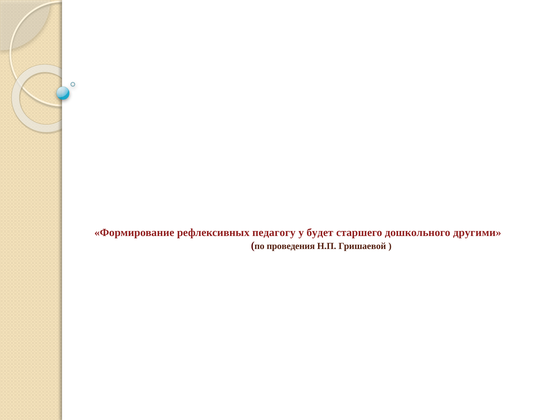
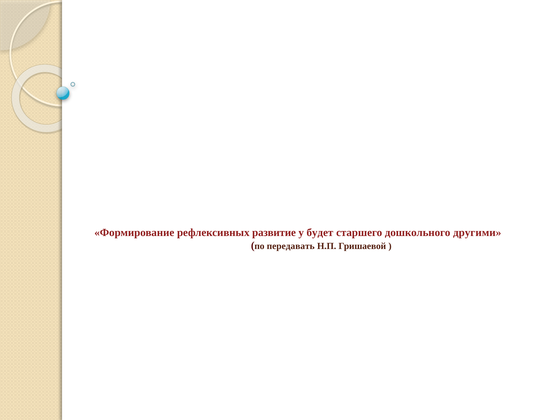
педагогу: педагогу -> развитие
проведения: проведения -> передавать
